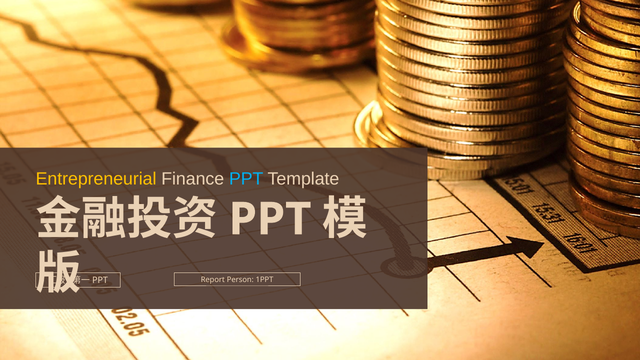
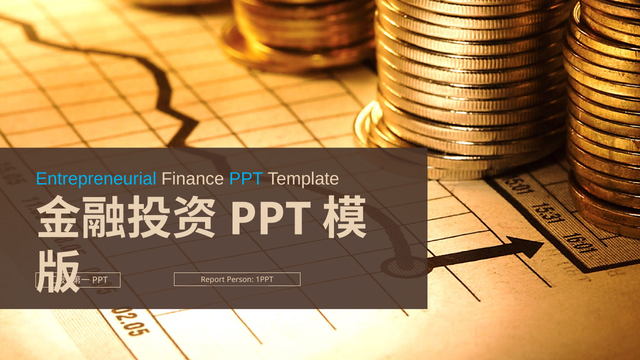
Entrepreneurial colour: yellow -> light blue
